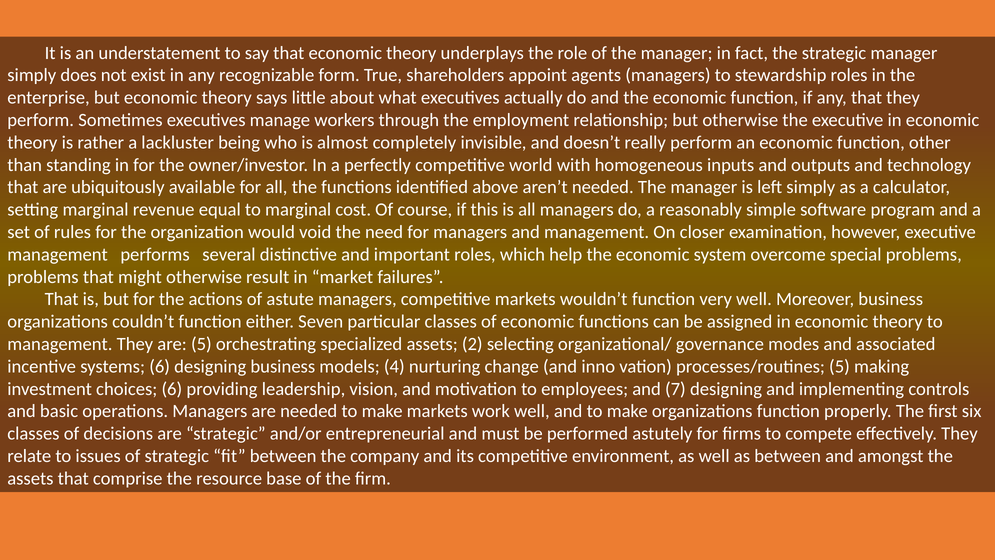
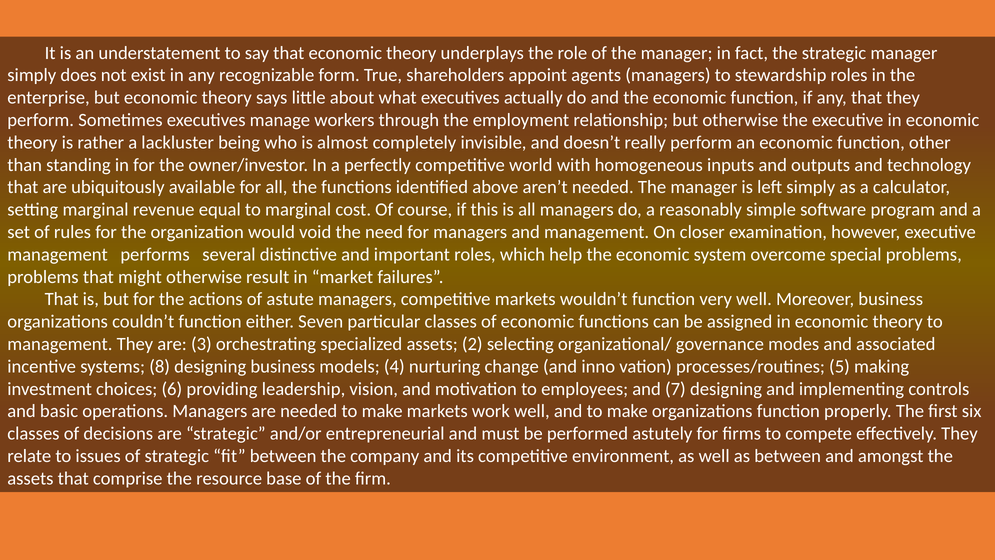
are 5: 5 -> 3
systems 6: 6 -> 8
